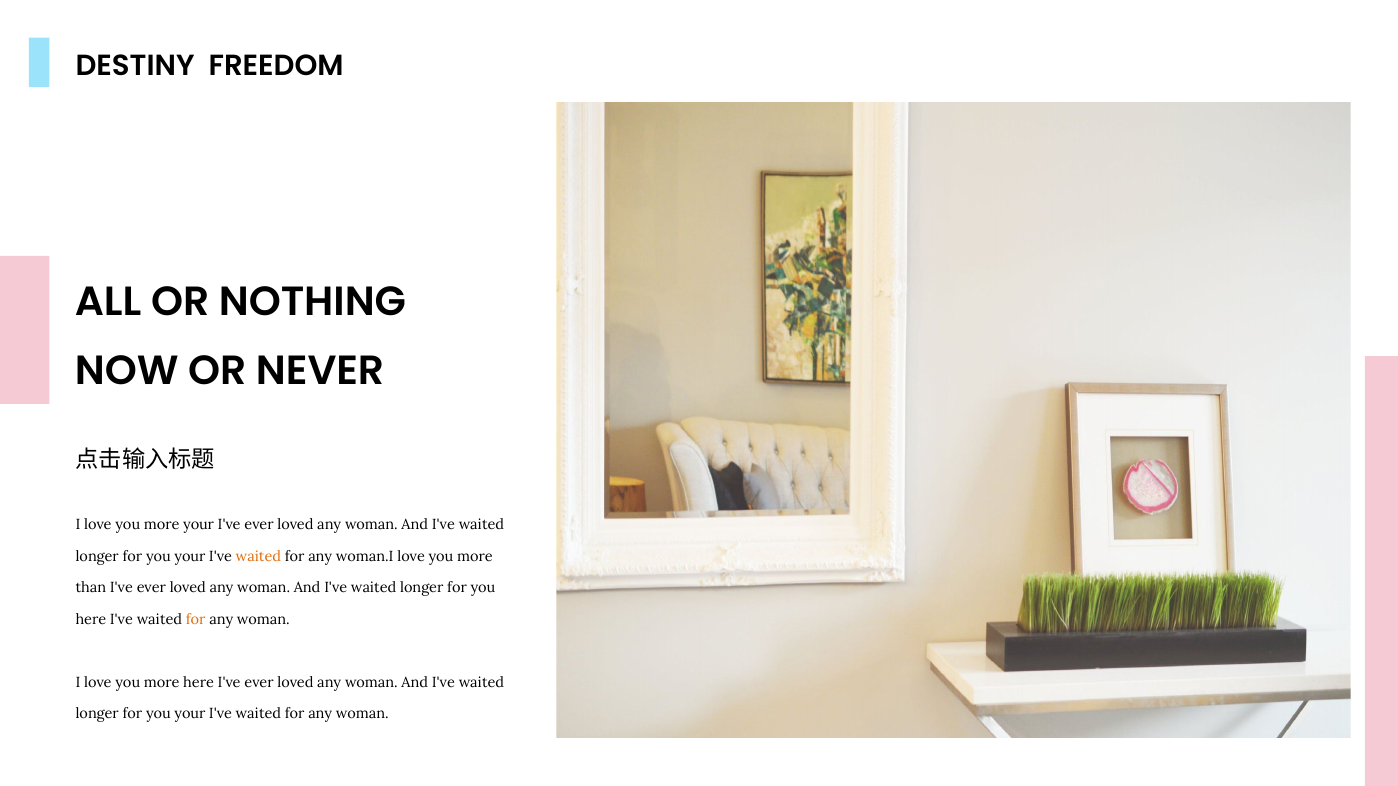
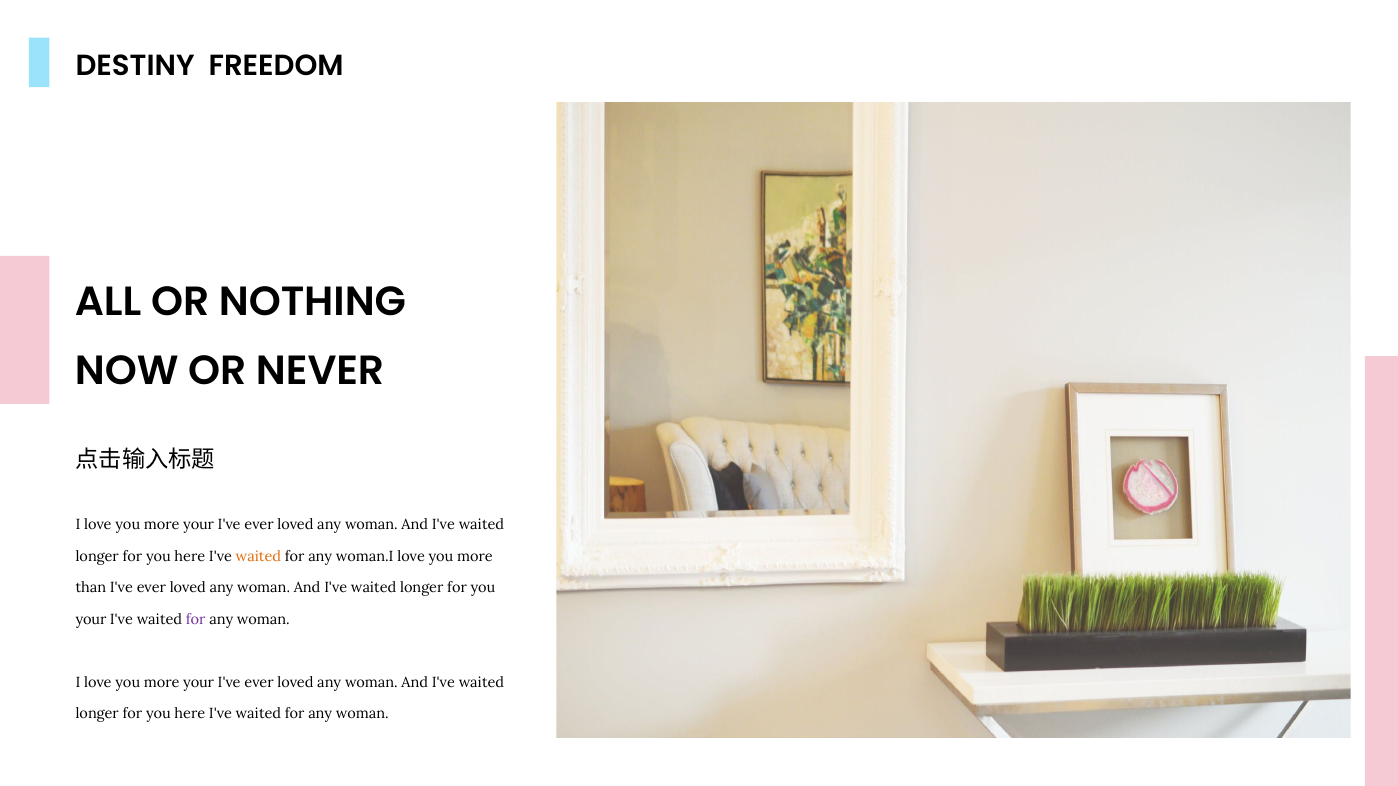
your at (190, 557): your -> here
here at (91, 620): here -> your
for at (196, 620) colour: orange -> purple
here at (199, 683): here -> your
your at (190, 714): your -> here
